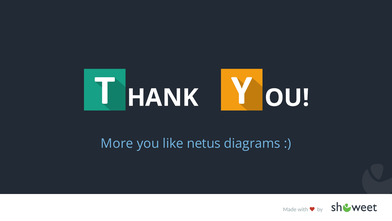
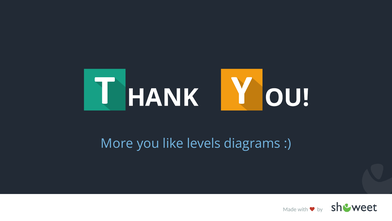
netus: netus -> levels
